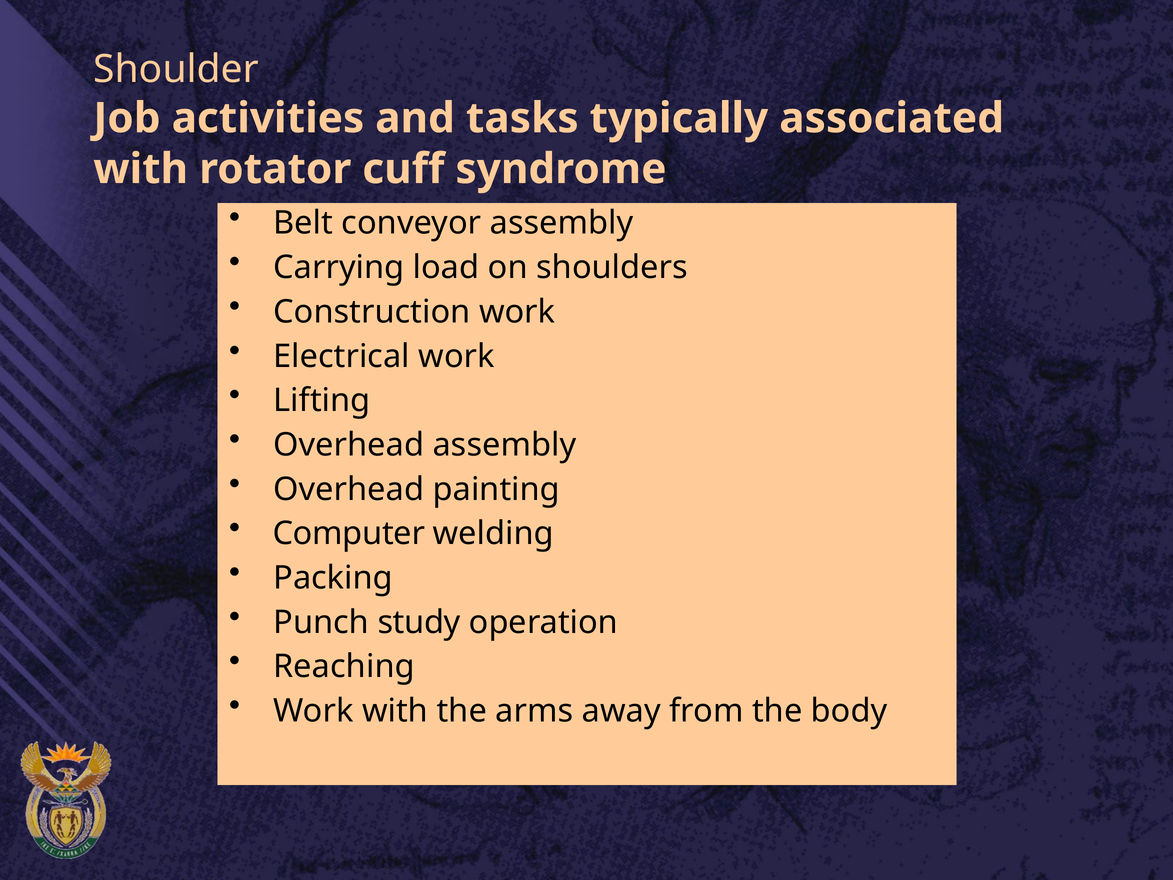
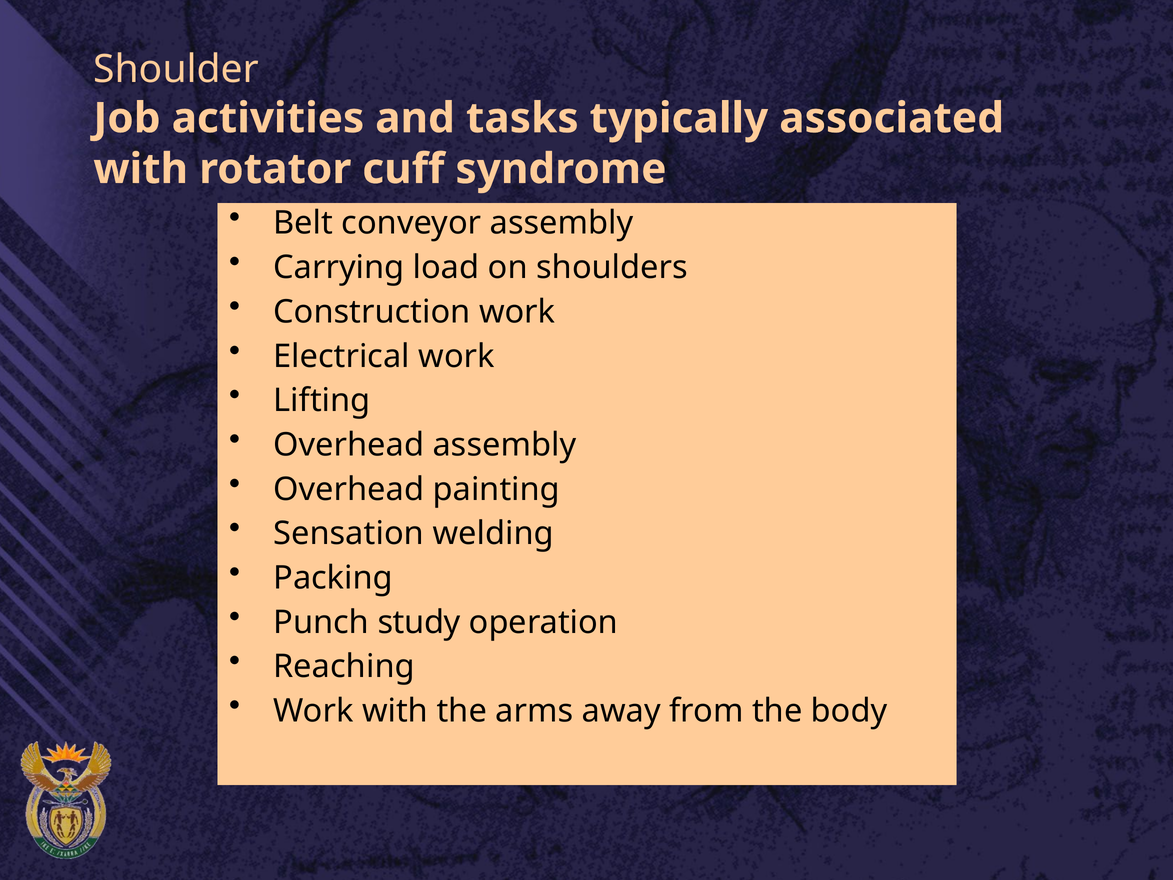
Computer: Computer -> Sensation
